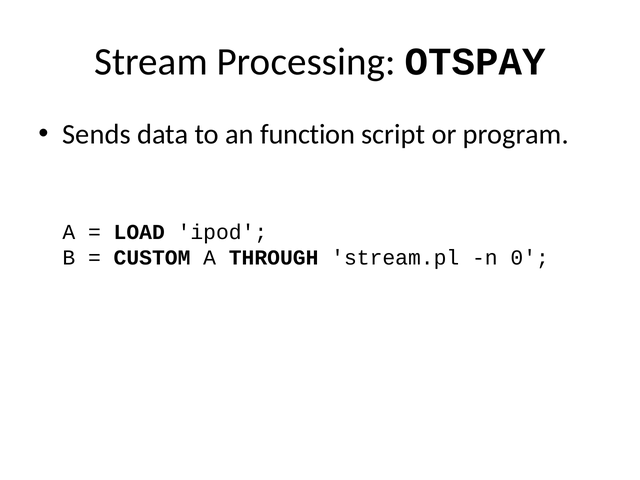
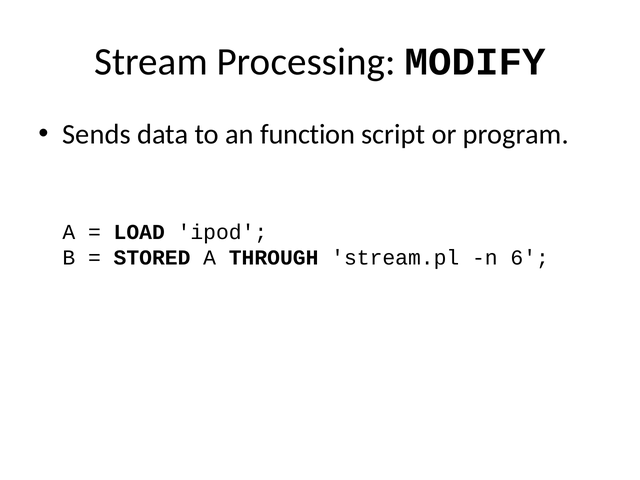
OTSPAY: OTSPAY -> MODIFY
CUSTOM: CUSTOM -> STORED
0: 0 -> 6
